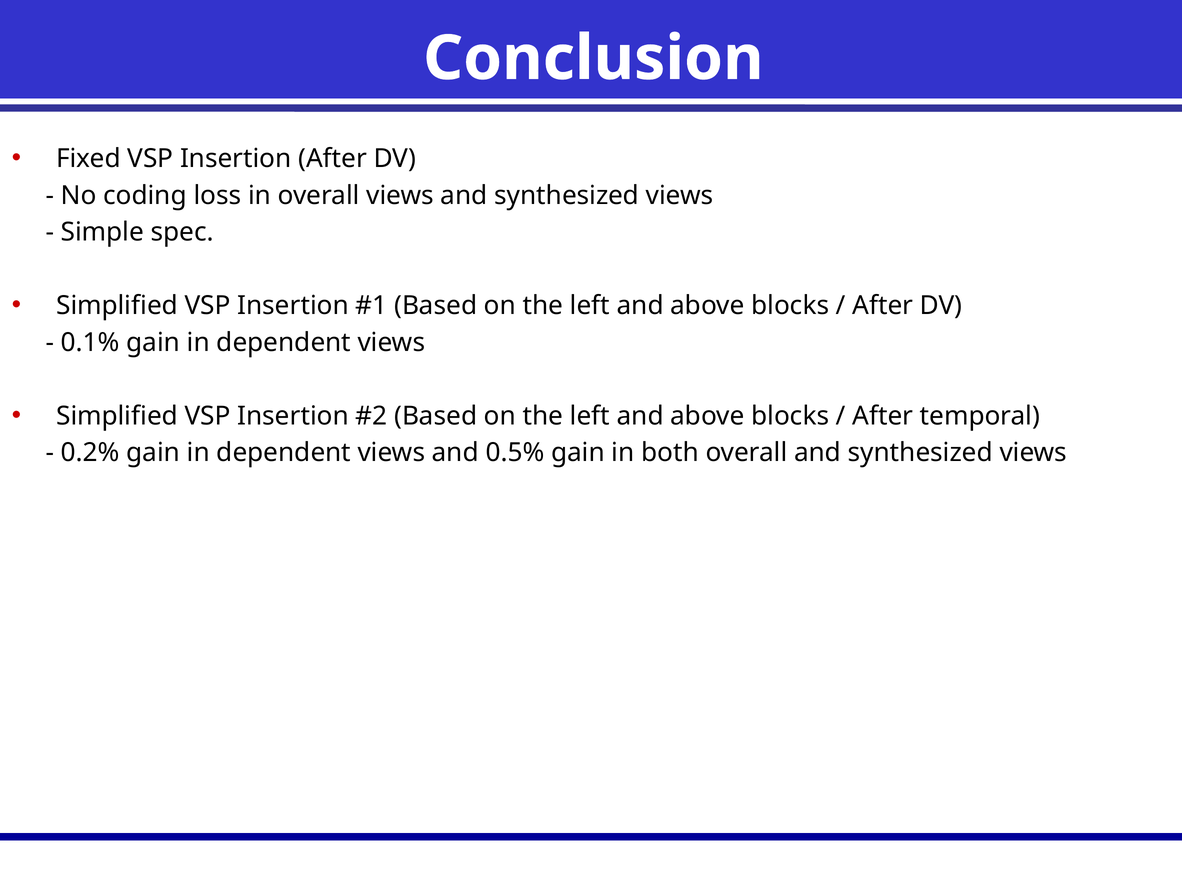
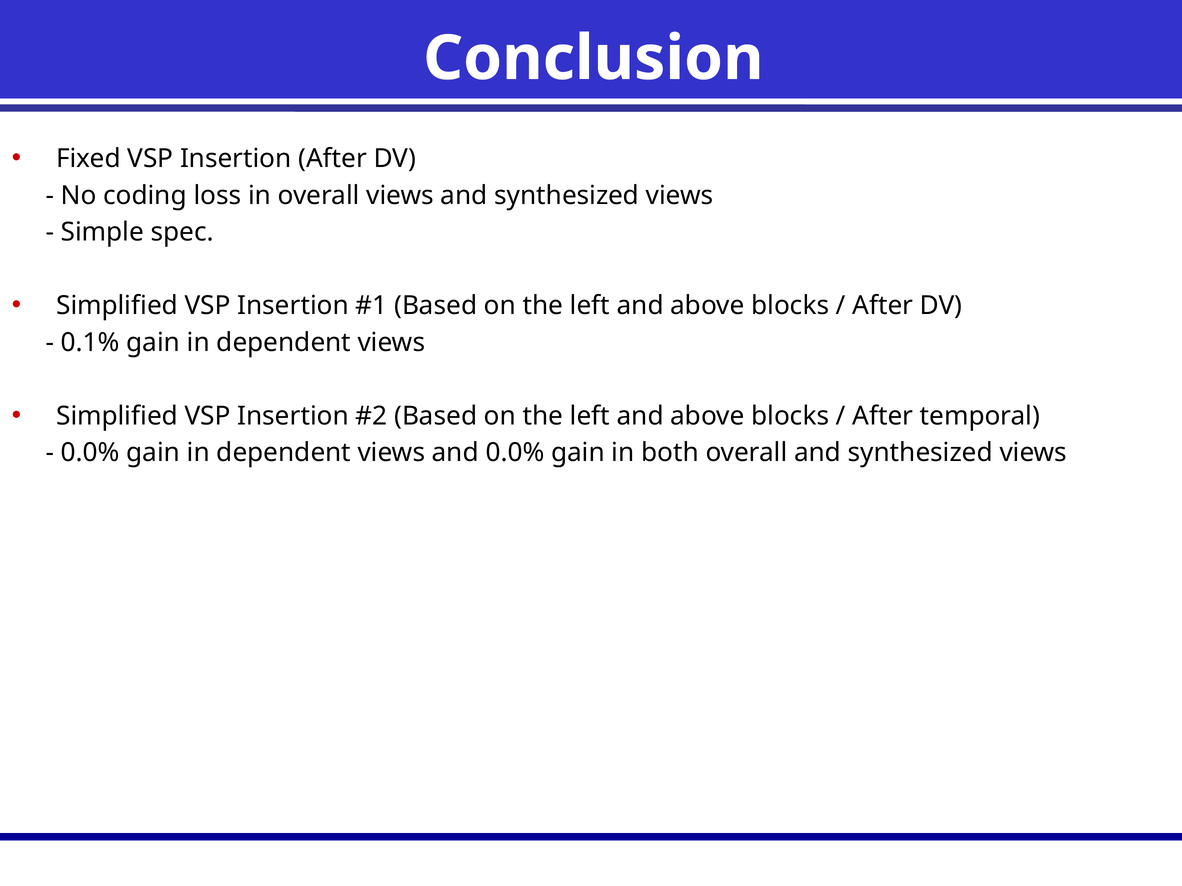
0.2% at (90, 453): 0.2% -> 0.0%
and 0.5%: 0.5% -> 0.0%
